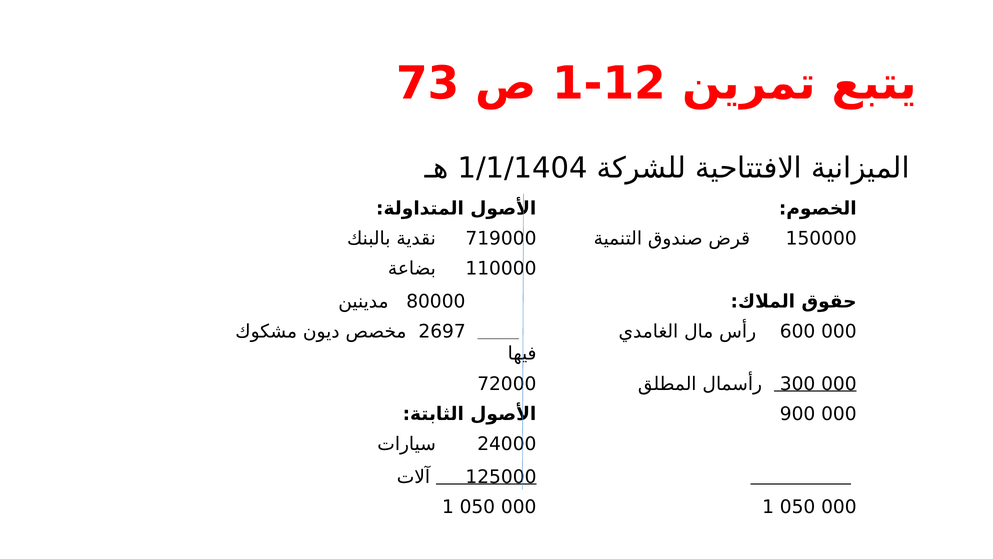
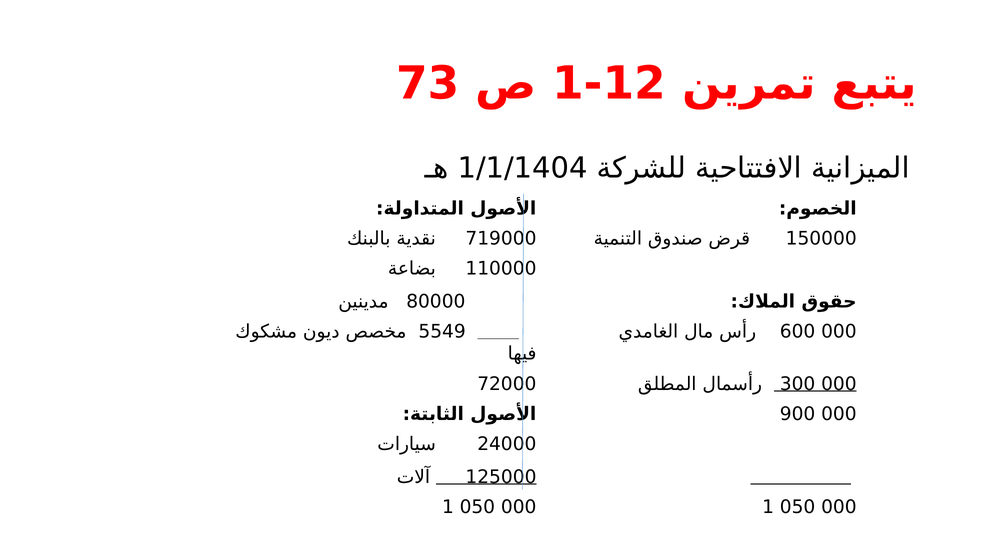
2697: 2697 -> 5549
